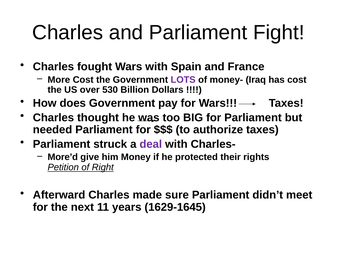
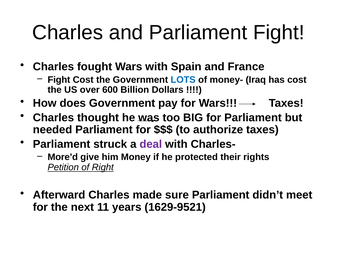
More at (59, 80): More -> Fight
LOTS colour: purple -> blue
530: 530 -> 600
1629-1645: 1629-1645 -> 1629-9521
